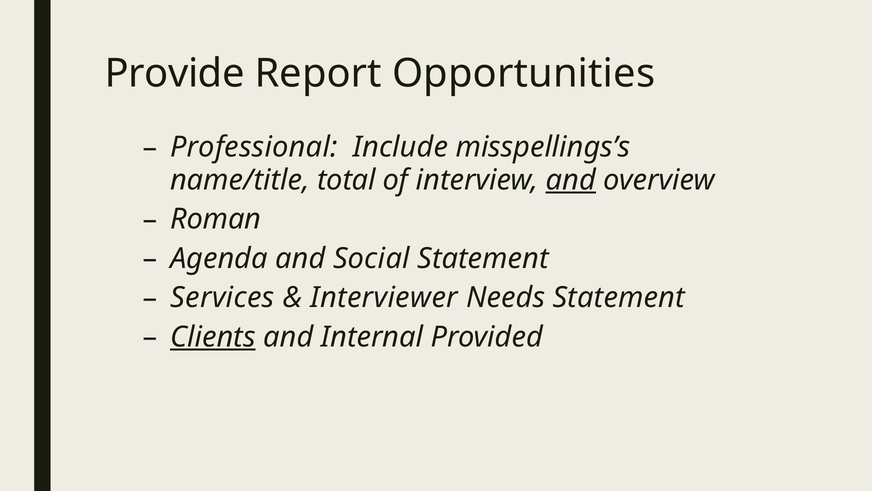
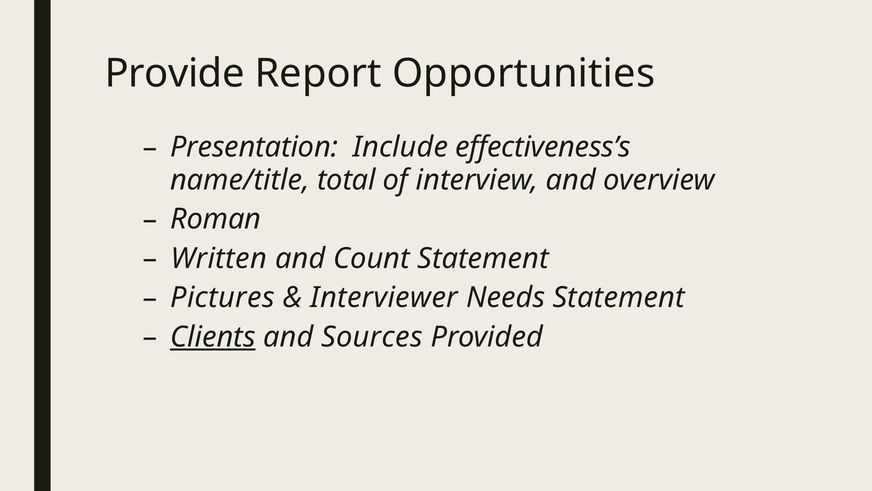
Professional: Professional -> Presentation
misspellings’s: misspellings’s -> effectiveness’s
and at (571, 180) underline: present -> none
Agenda: Agenda -> Written
Social: Social -> Count
Services: Services -> Pictures
Internal: Internal -> Sources
